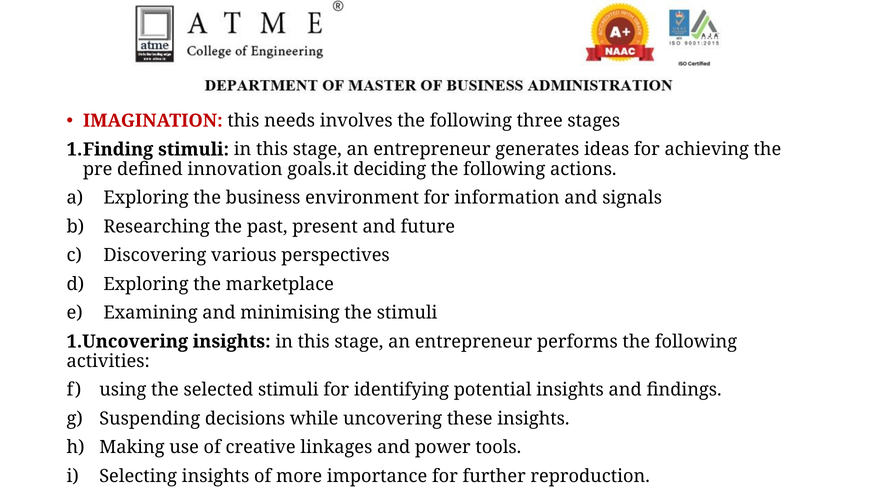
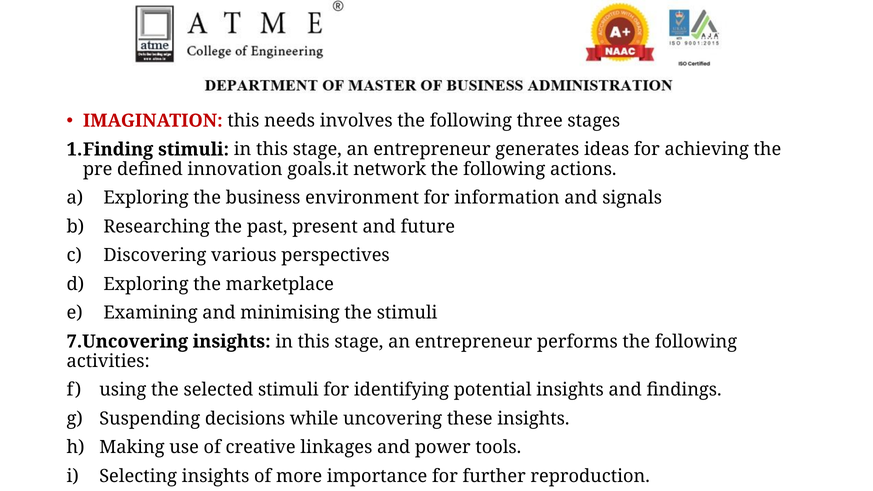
deciding: deciding -> network
1.Uncovering: 1.Uncovering -> 7.Uncovering
